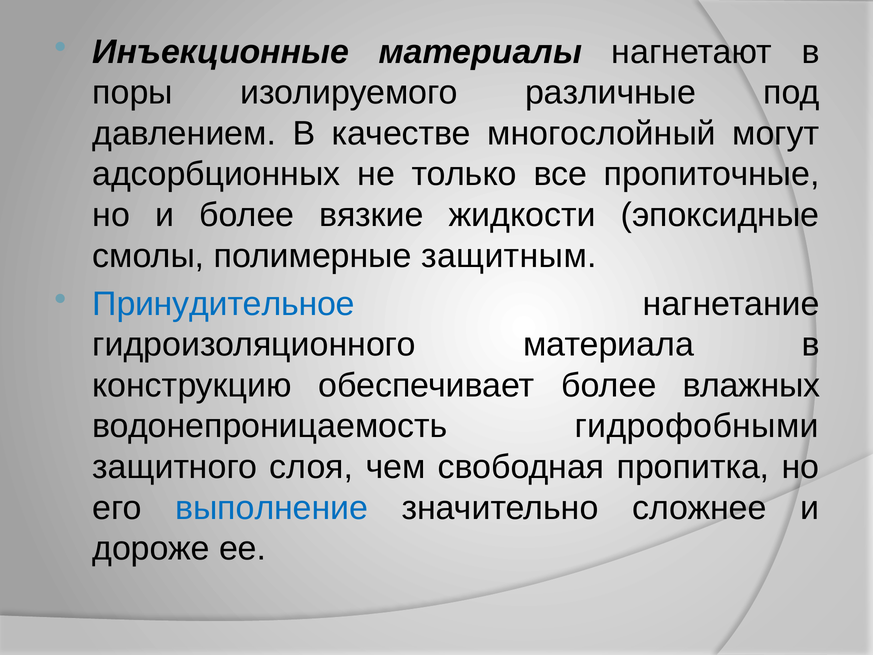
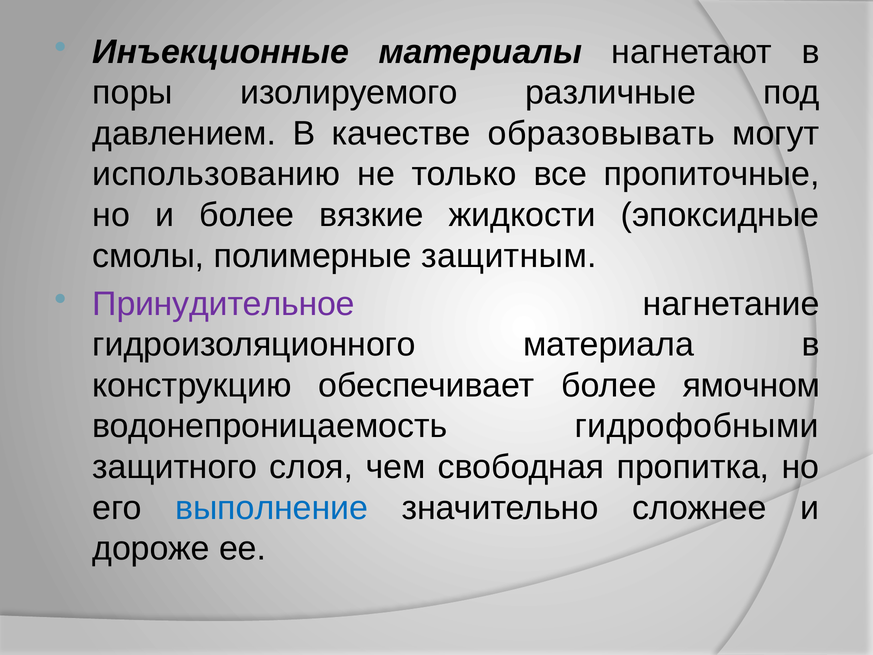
многослойный: многослойный -> образовывать
адсорбционных: адсорбционных -> использованию
Принудительное colour: blue -> purple
влажных: влажных -> ямочном
